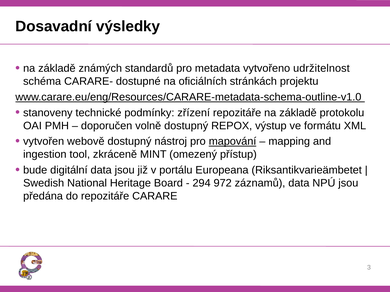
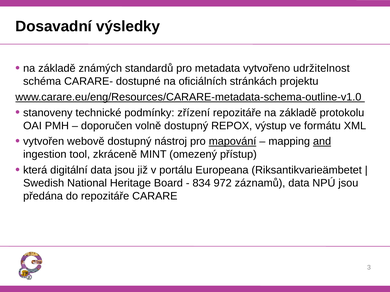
and underline: none -> present
bude: bude -> která
294: 294 -> 834
